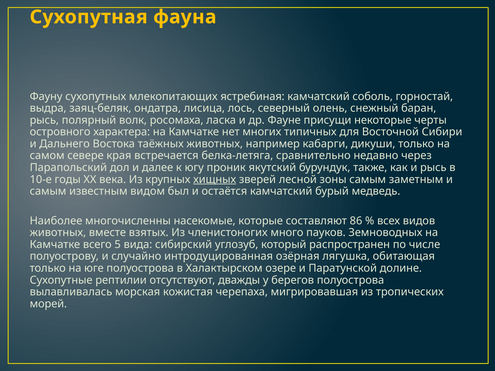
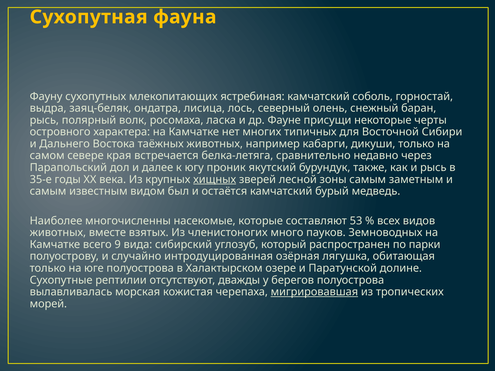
10-е: 10-е -> 35-е
86: 86 -> 53
5: 5 -> 9
числе: числе -> парки
мигрировавшая underline: none -> present
